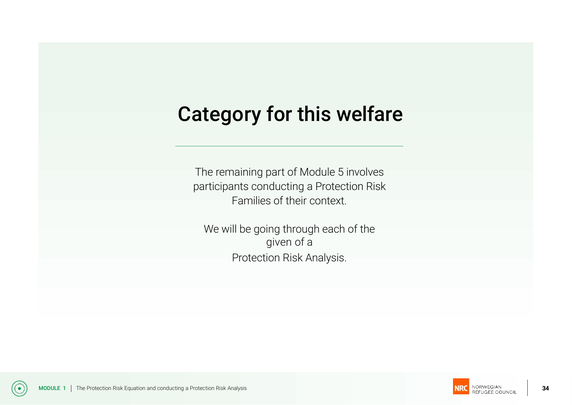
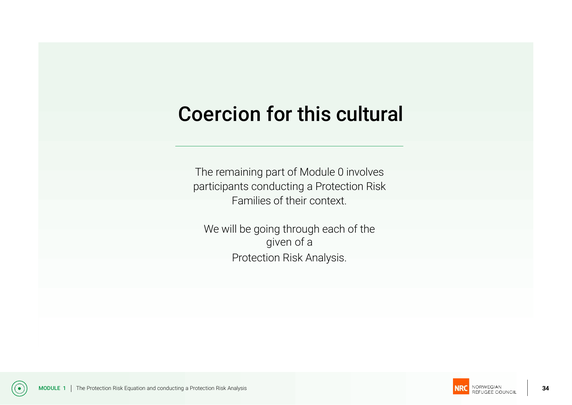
Category: Category -> Coercion
welfare: welfare -> cultural
5: 5 -> 0
